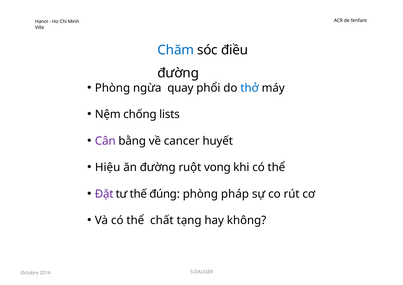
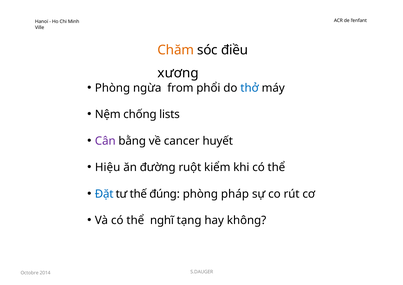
Chăm colour: blue -> orange
đường at (178, 73): đường -> xương
quay: quay -> from
vong: vong -> kiểm
Đặt colour: purple -> blue
chất: chất -> nghĩ
